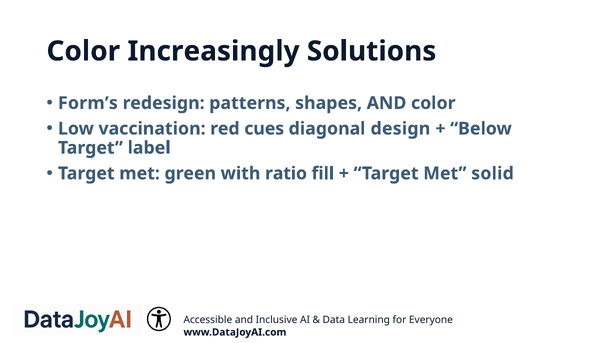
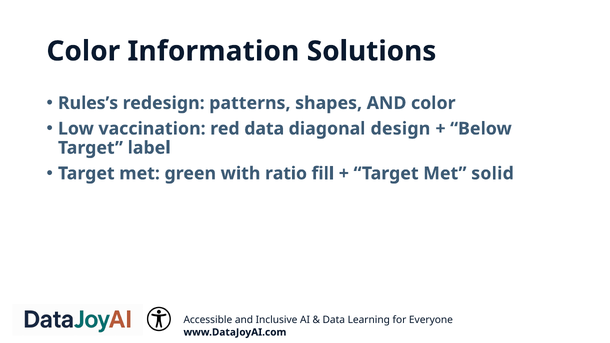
Increasingly: Increasingly -> Information
Form’s: Form’s -> Rules’s
red cues: cues -> data
